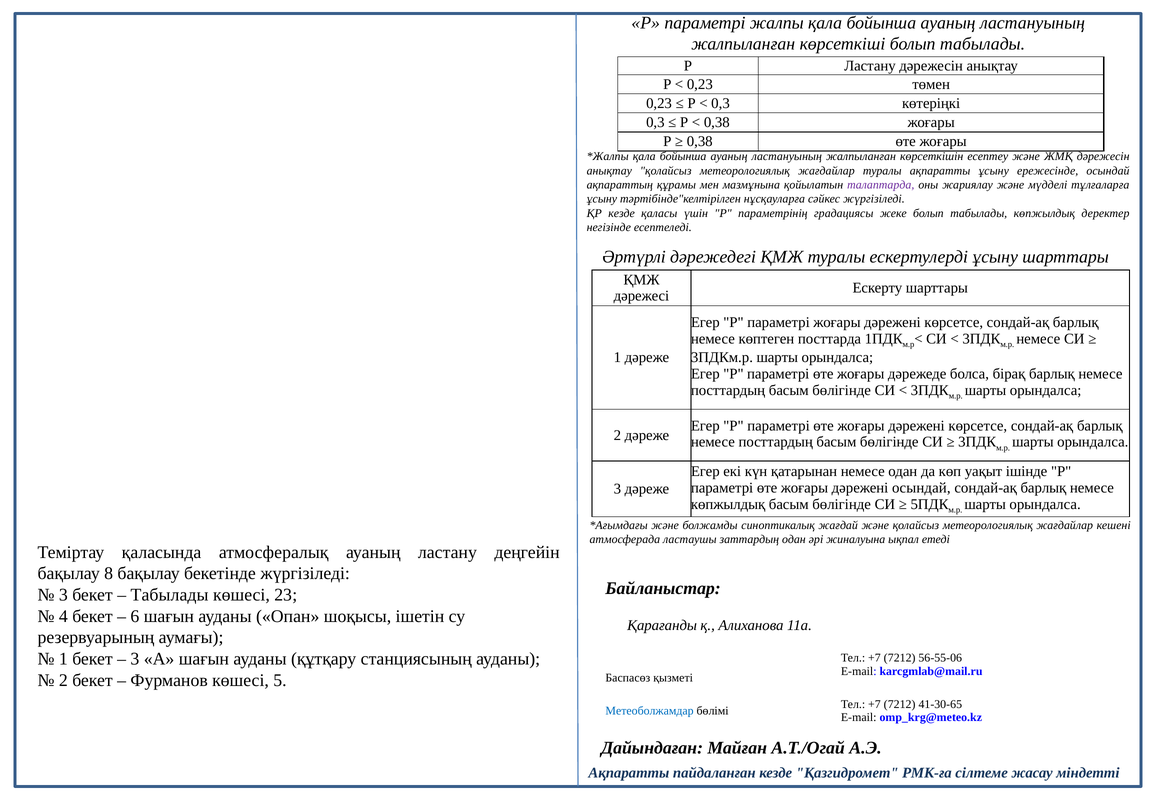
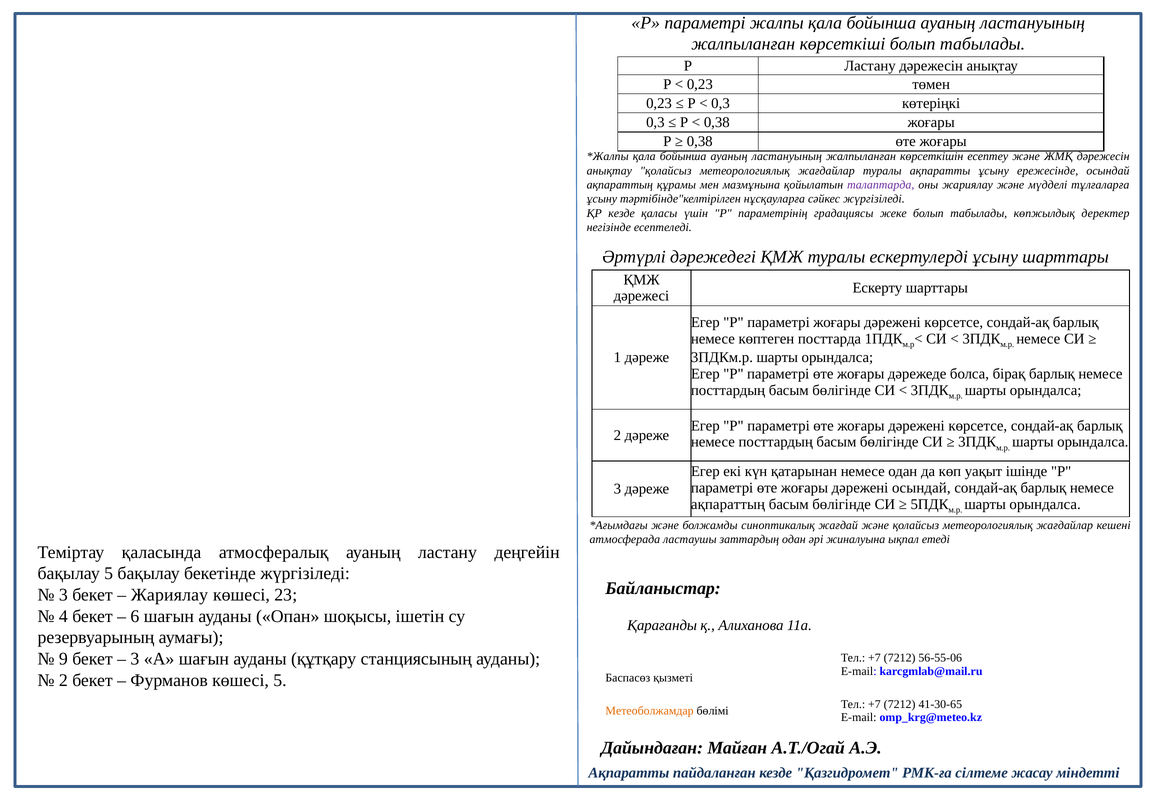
көпжылдық at (728, 504): көпжылдық -> ақпараттың
бақылау 8: 8 -> 5
Табылады at (170, 595): Табылады -> Жариялау
1 at (63, 659): 1 -> 9
Метеоболжамдар colour: blue -> orange
